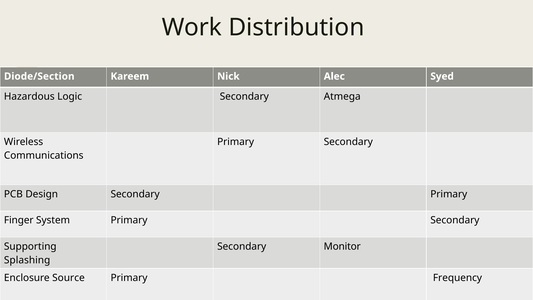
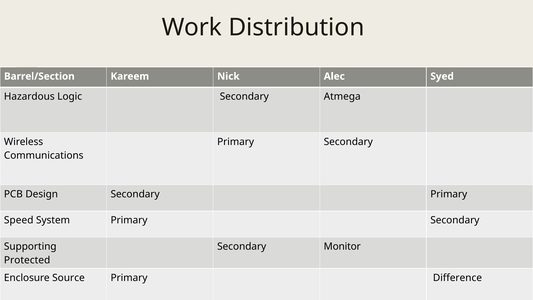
Diode/Section: Diode/Section -> Barrel/Section
Finger: Finger -> Speed
Splashing: Splashing -> Protected
Frequency: Frequency -> Difference
